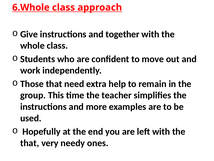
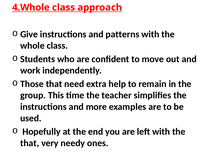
6.Whole: 6.Whole -> 4.Whole
together: together -> patterns
